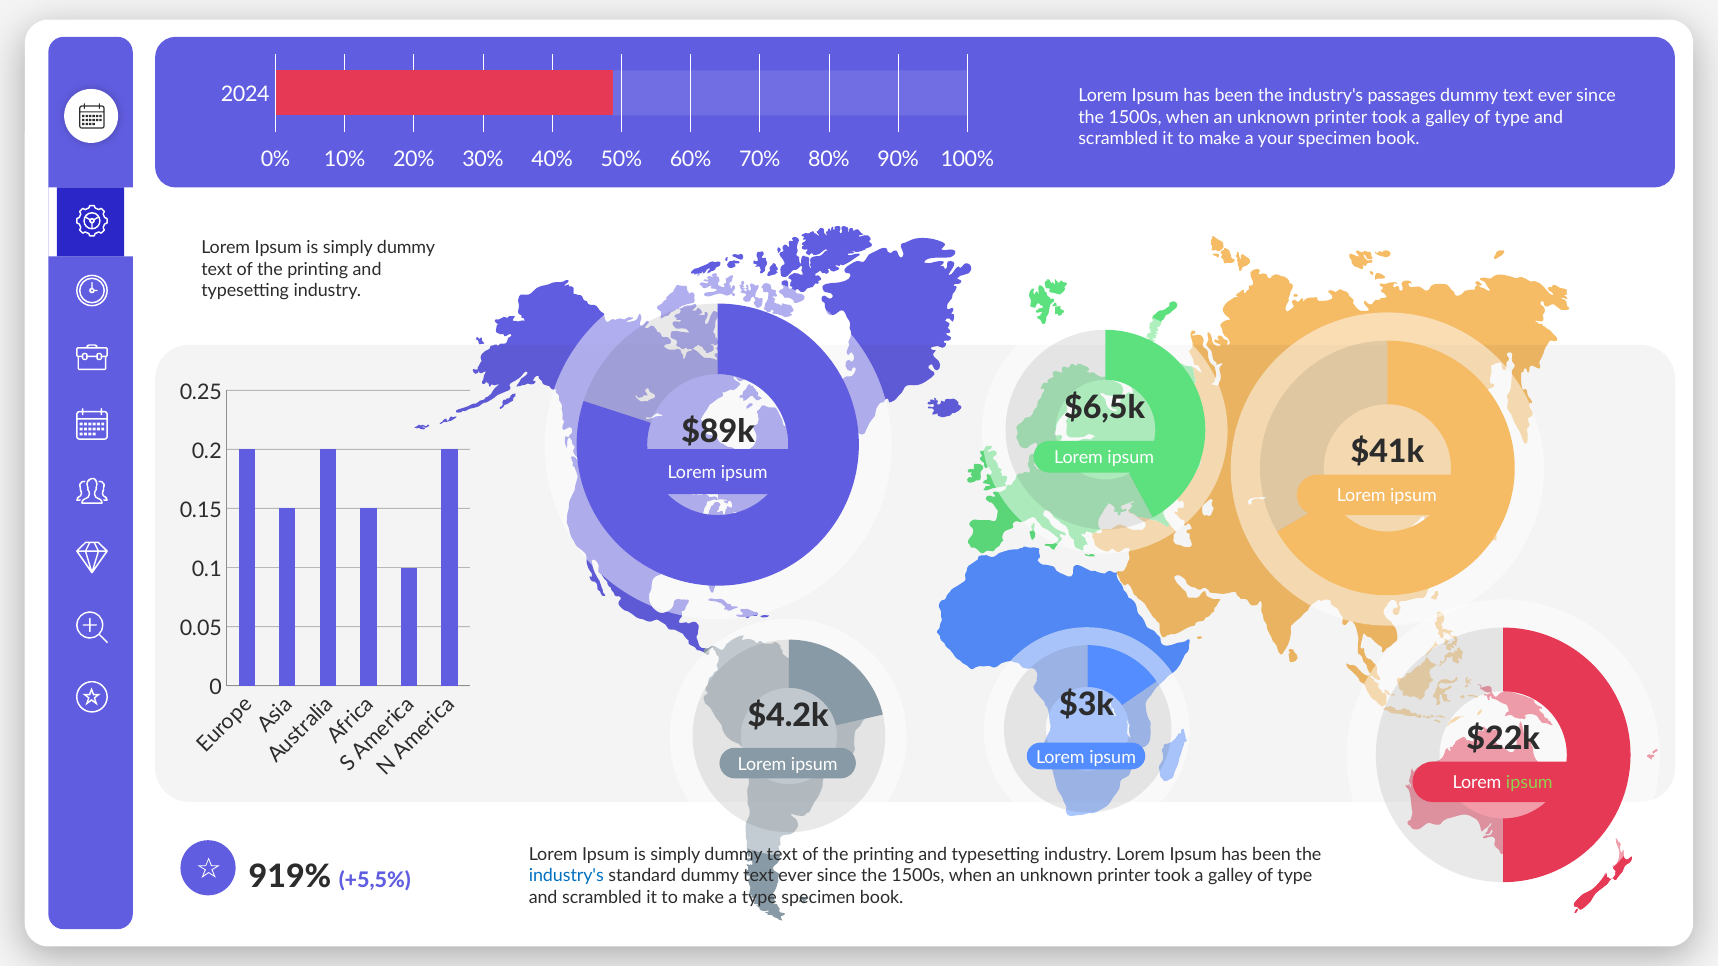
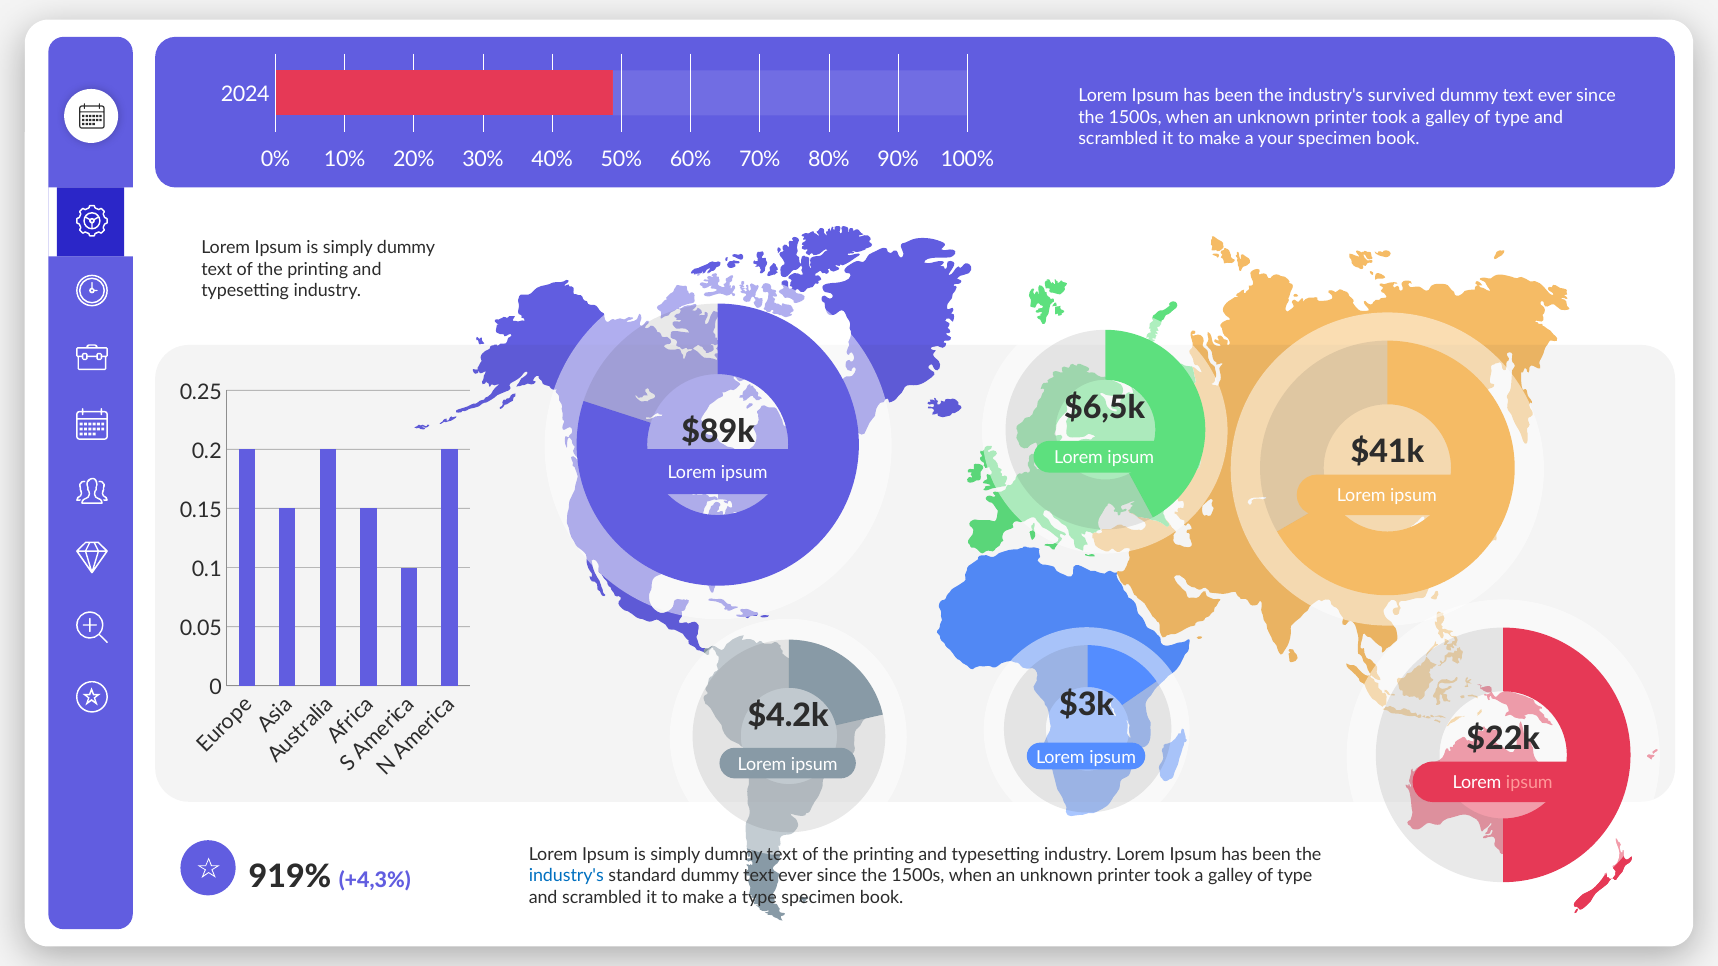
passages: passages -> survived
ipsum at (1529, 783) colour: light green -> pink
+5,5%: +5,5% -> +4,3%
